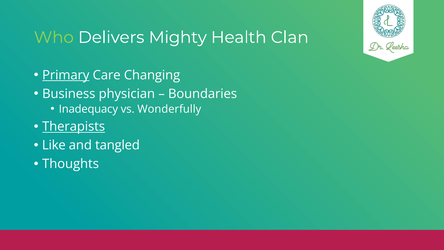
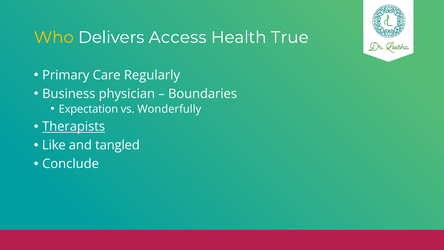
Who colour: light green -> yellow
Mighty: Mighty -> Access
Clan: Clan -> True
Primary underline: present -> none
Changing: Changing -> Regularly
Inadequacy: Inadequacy -> Expectation
Thoughts: Thoughts -> Conclude
